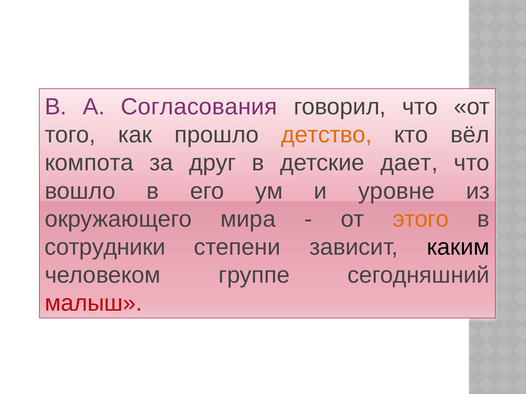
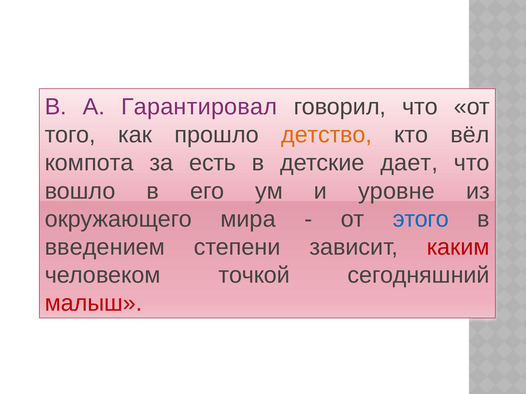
Согласования: Согласования -> Гарантировал
друг: друг -> есть
этого colour: orange -> blue
сотрудники: сотрудники -> введением
каким colour: black -> red
группе: группе -> точкой
